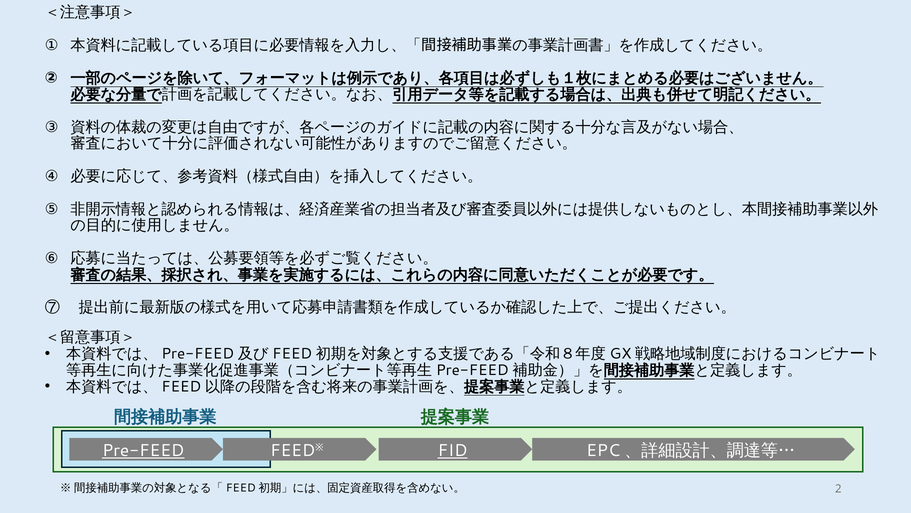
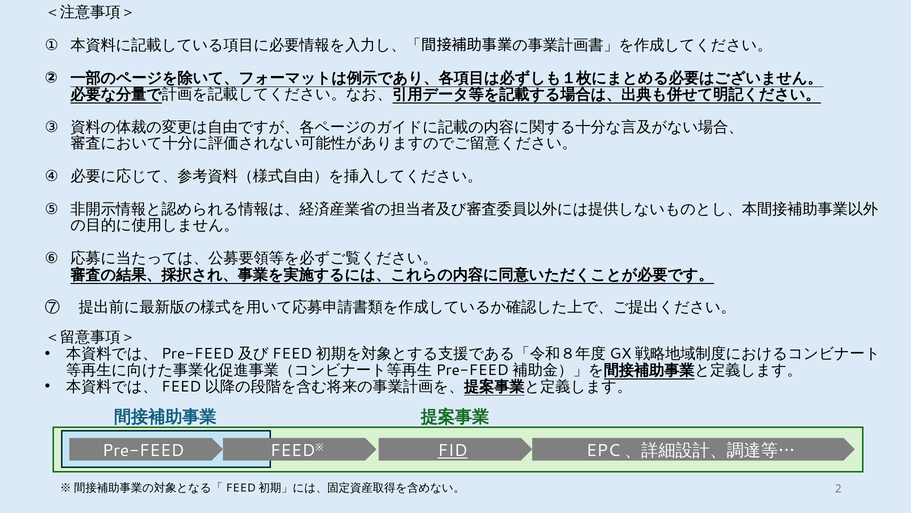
Pre-FEED underline: present -> none
